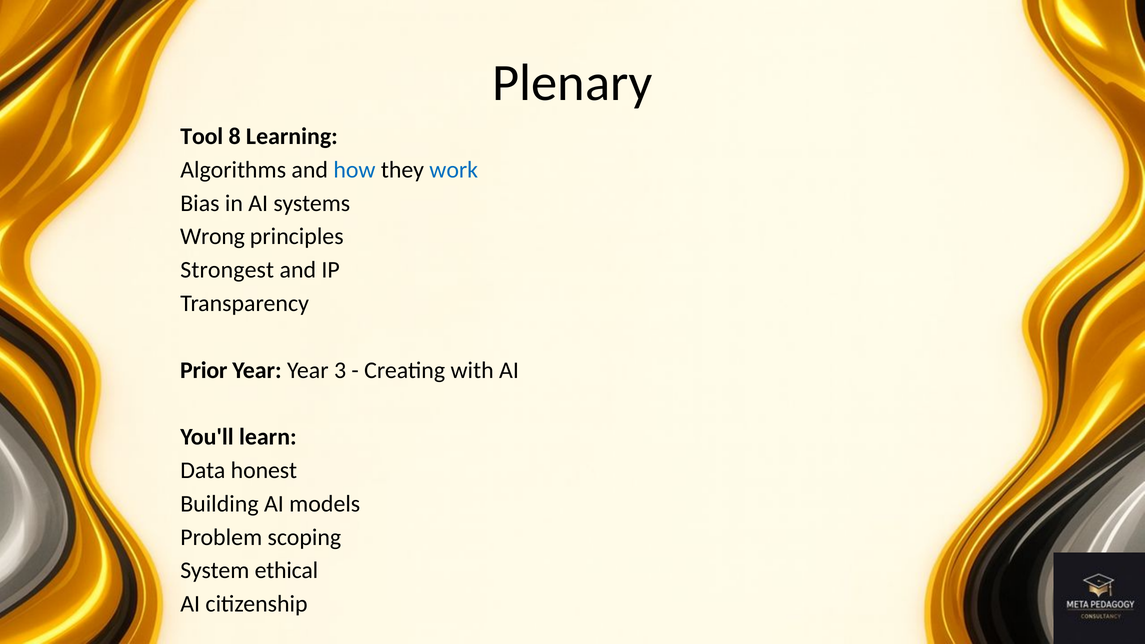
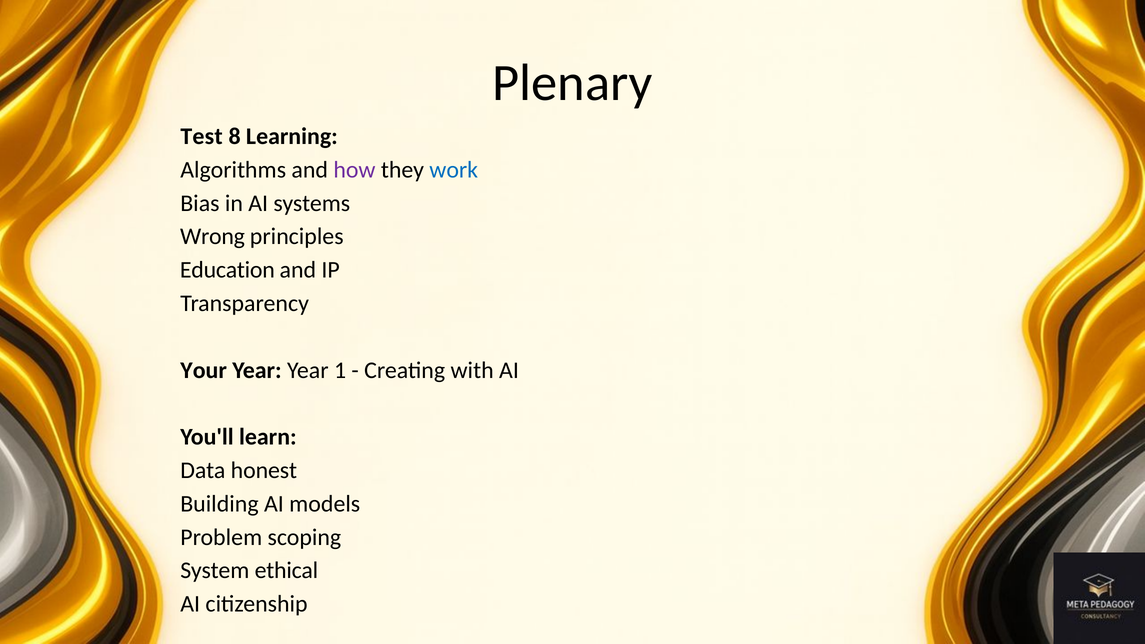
Tool: Tool -> Test
how colour: blue -> purple
Strongest: Strongest -> Education
Prior: Prior -> Your
3: 3 -> 1
